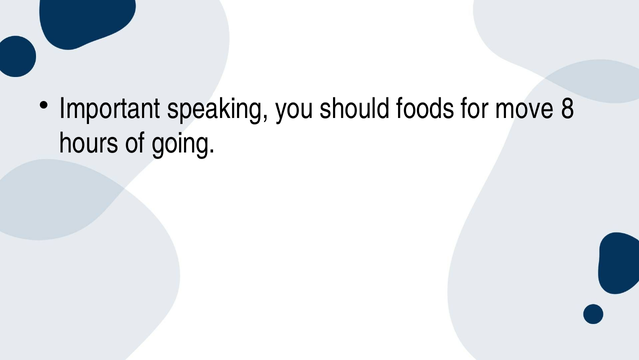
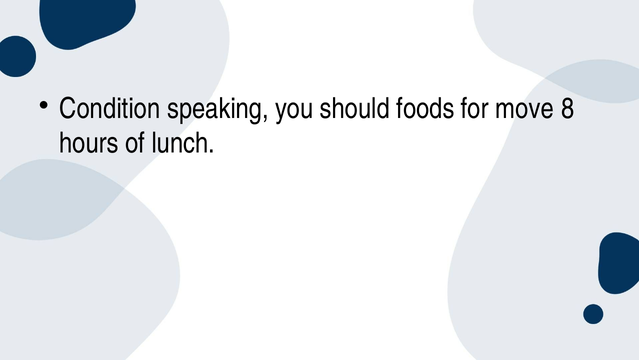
Important: Important -> Condition
going: going -> lunch
